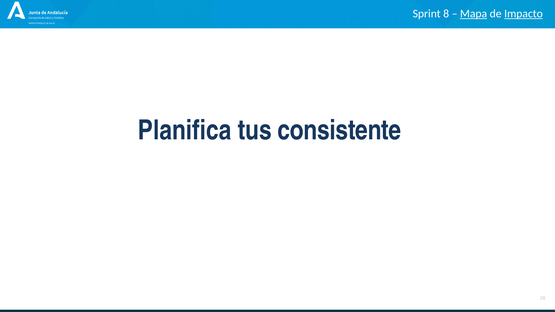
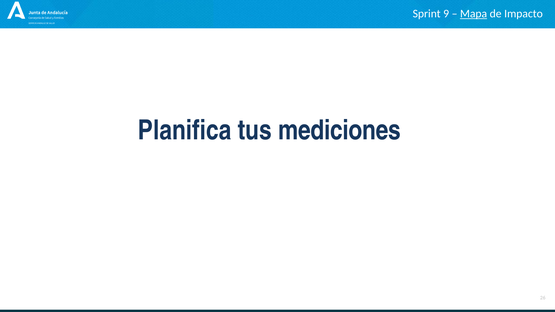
8: 8 -> 9
Impacto underline: present -> none
consistente: consistente -> mediciones
